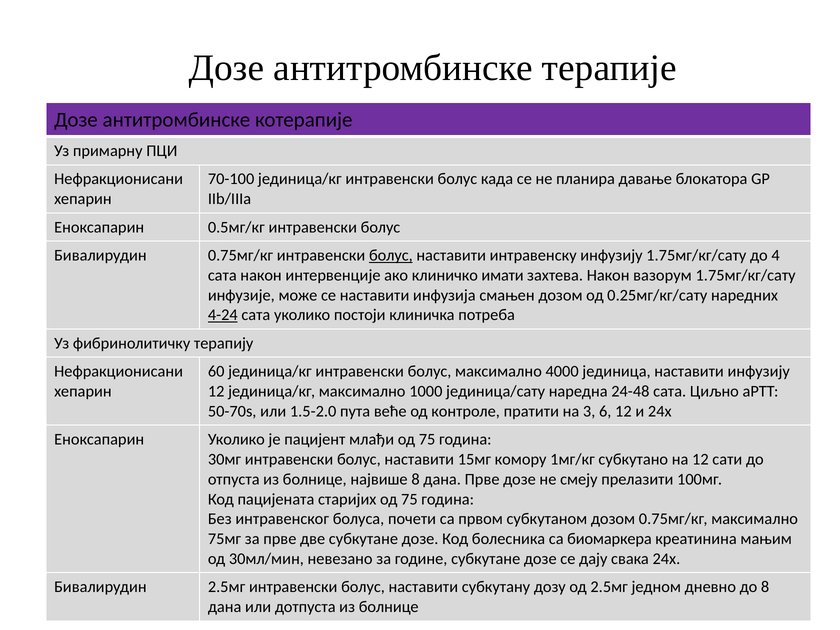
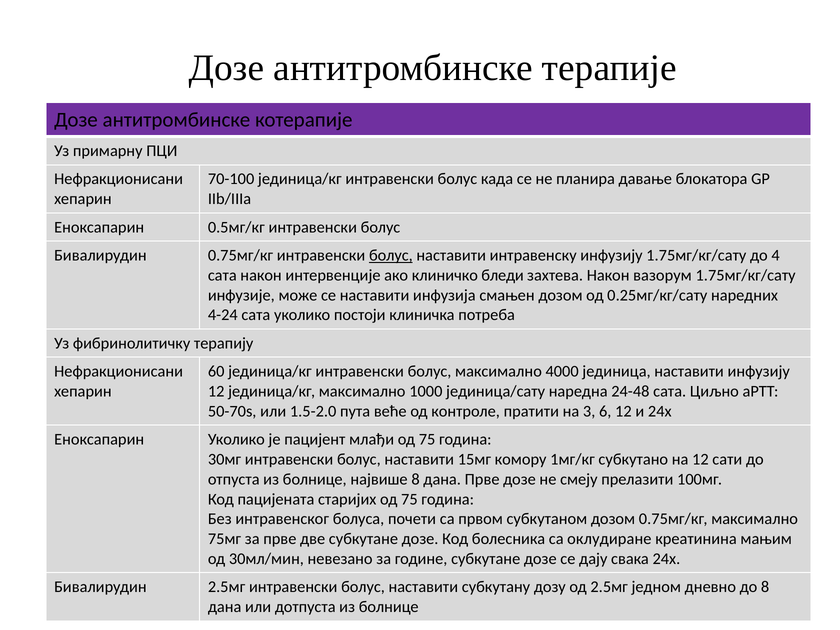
имати: имати -> бледи
4-24 underline: present -> none
биомаркера: биомаркера -> оклудиране
